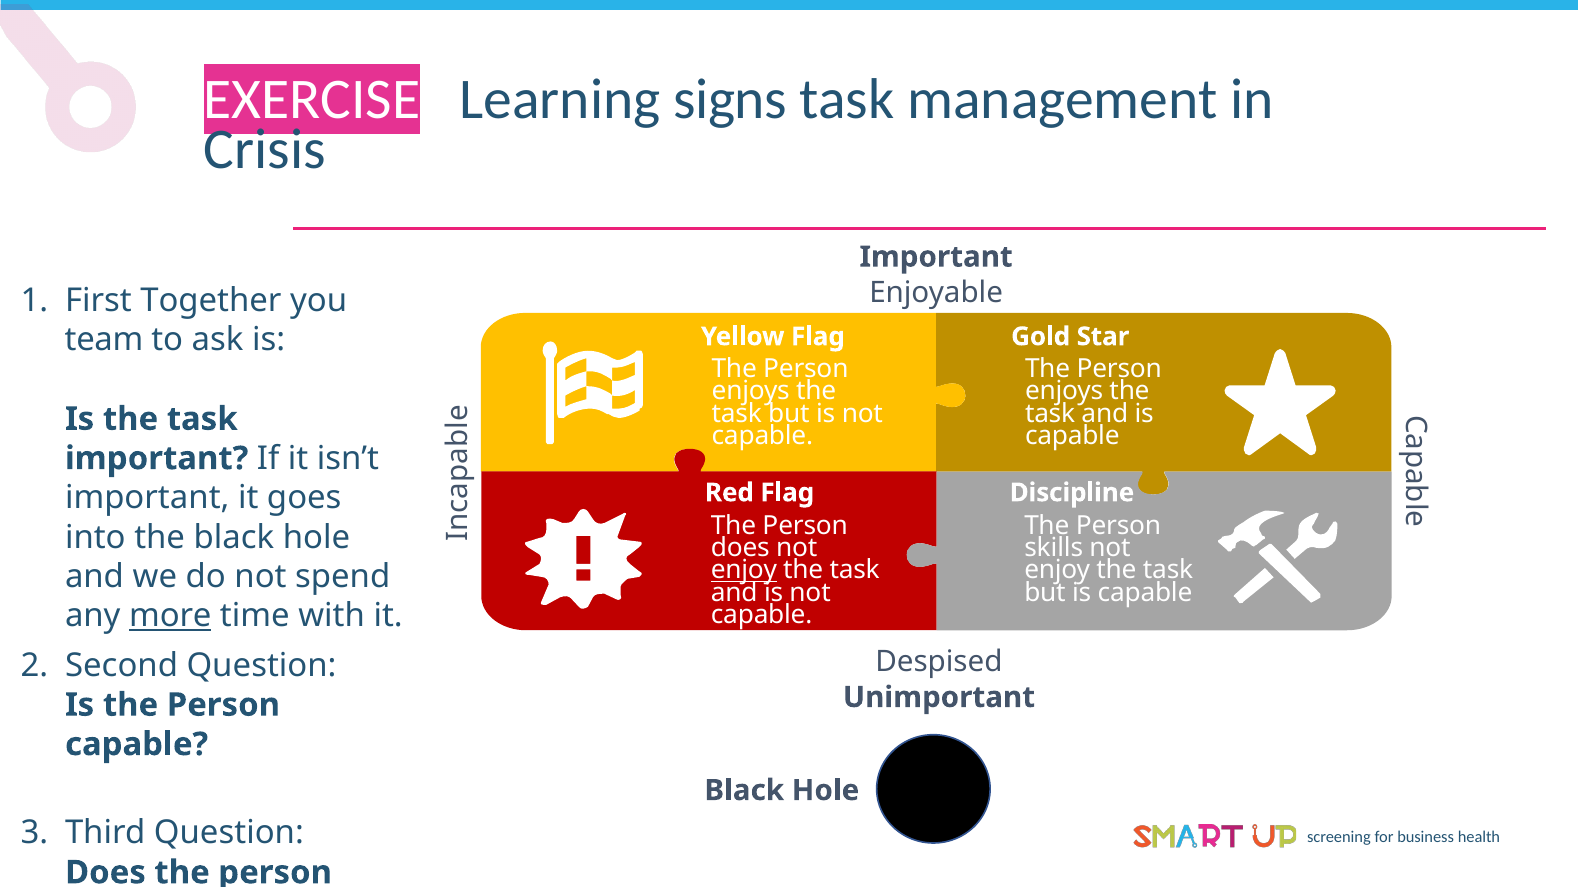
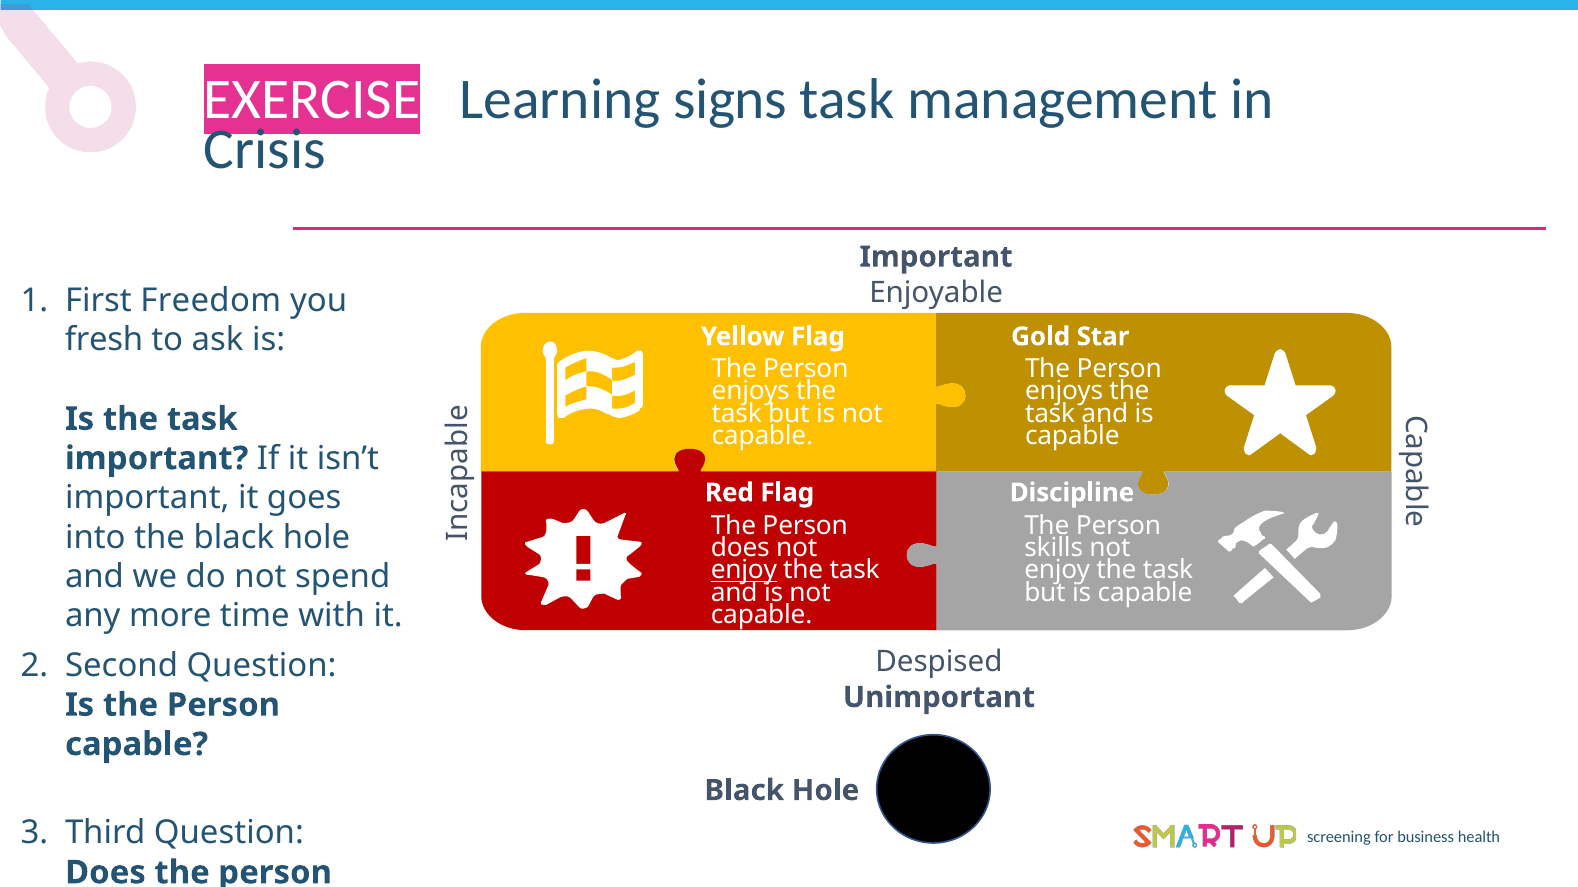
Together: Together -> Freedom
team: team -> fresh
more underline: present -> none
